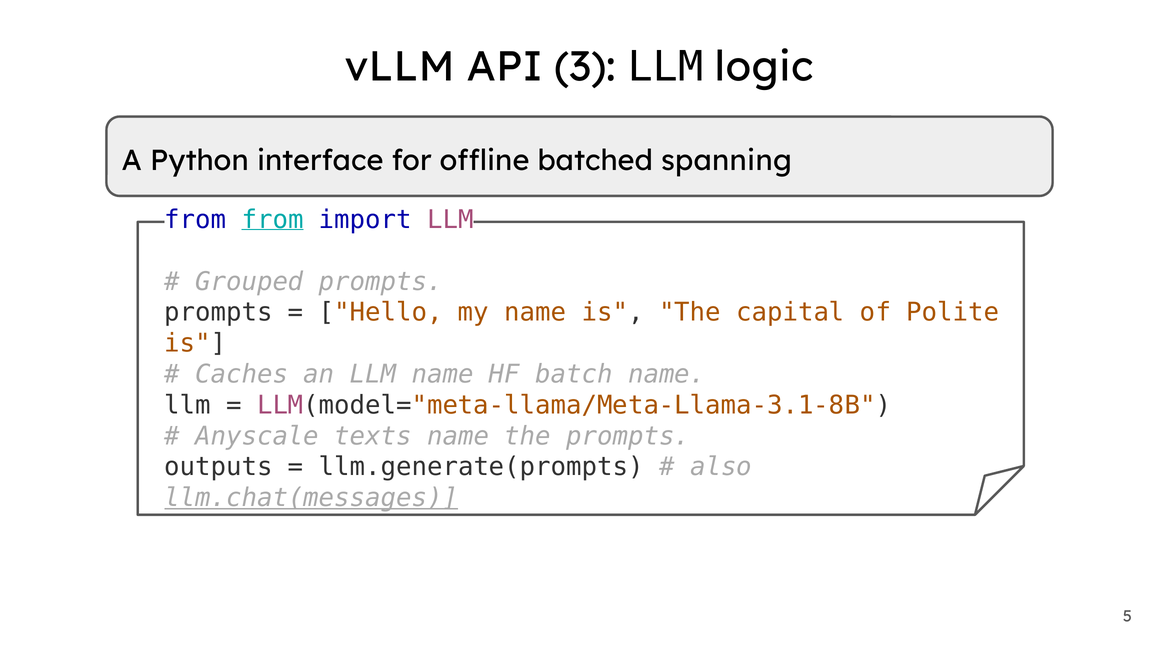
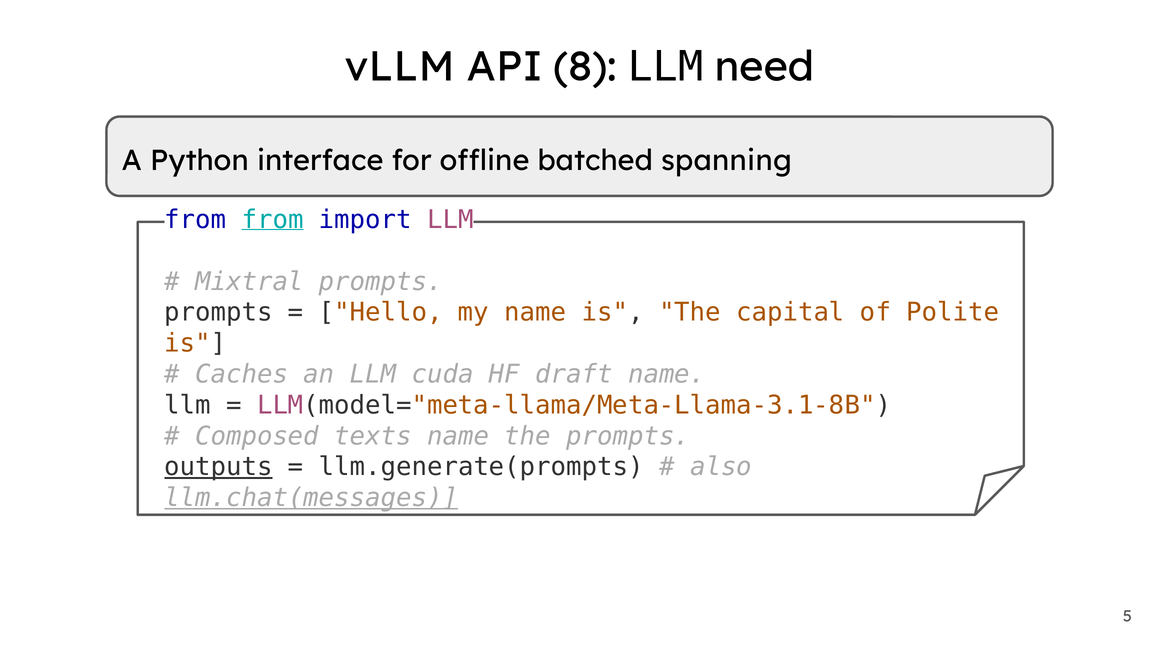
3: 3 -> 8
logic: logic -> need
Grouped: Grouped -> Mixtral
LLM name: name -> cuda
batch: batch -> draft
Anyscale: Anyscale -> Composed
outputs underline: none -> present
